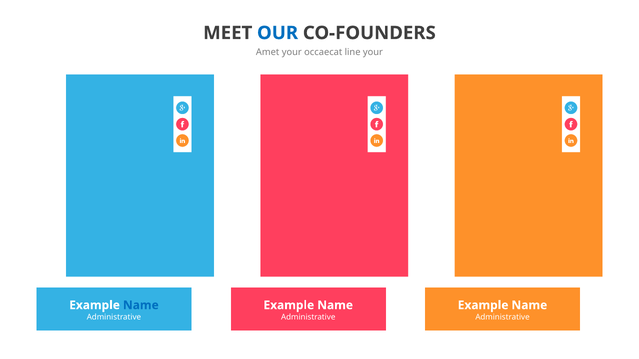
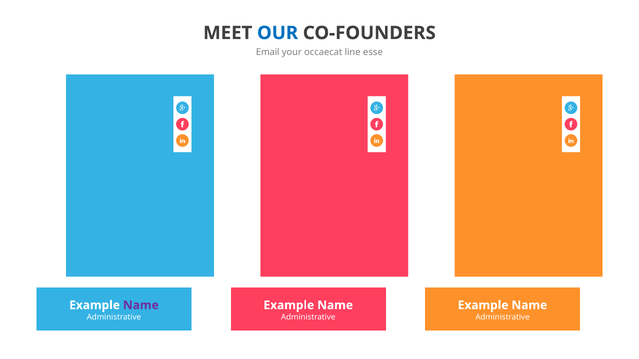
Amet: Amet -> Email
line your: your -> esse
Name at (141, 306) colour: blue -> purple
